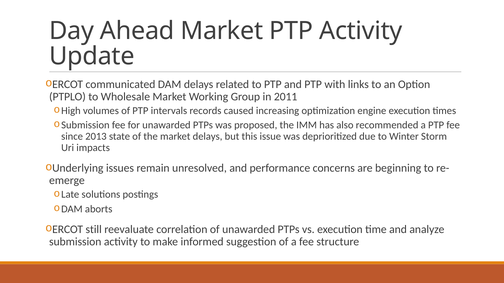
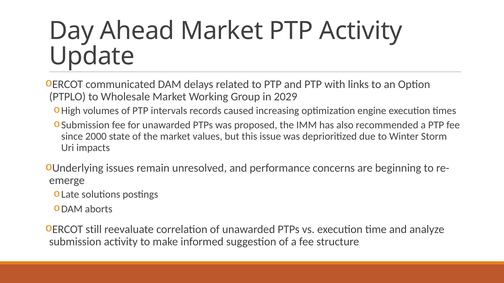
2011: 2011 -> 2029
2013: 2013 -> 2000
market delays: delays -> values
